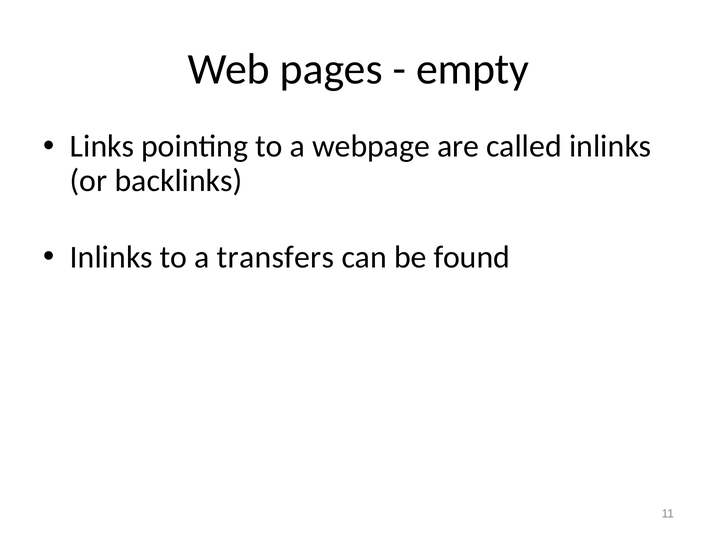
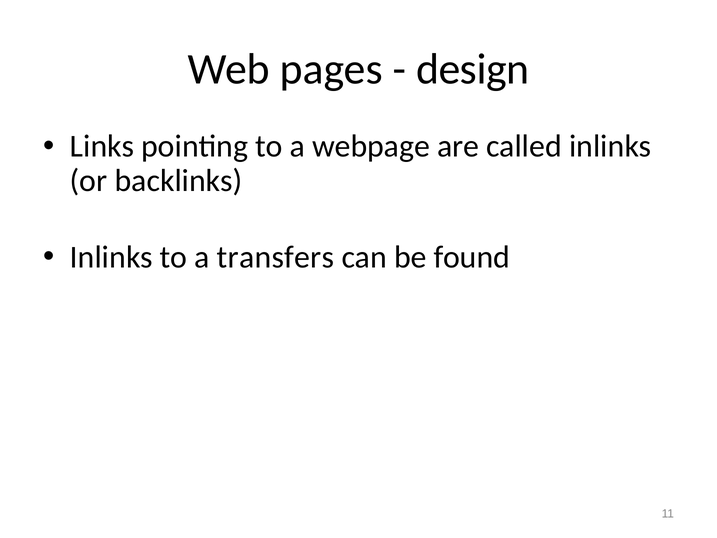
empty: empty -> design
